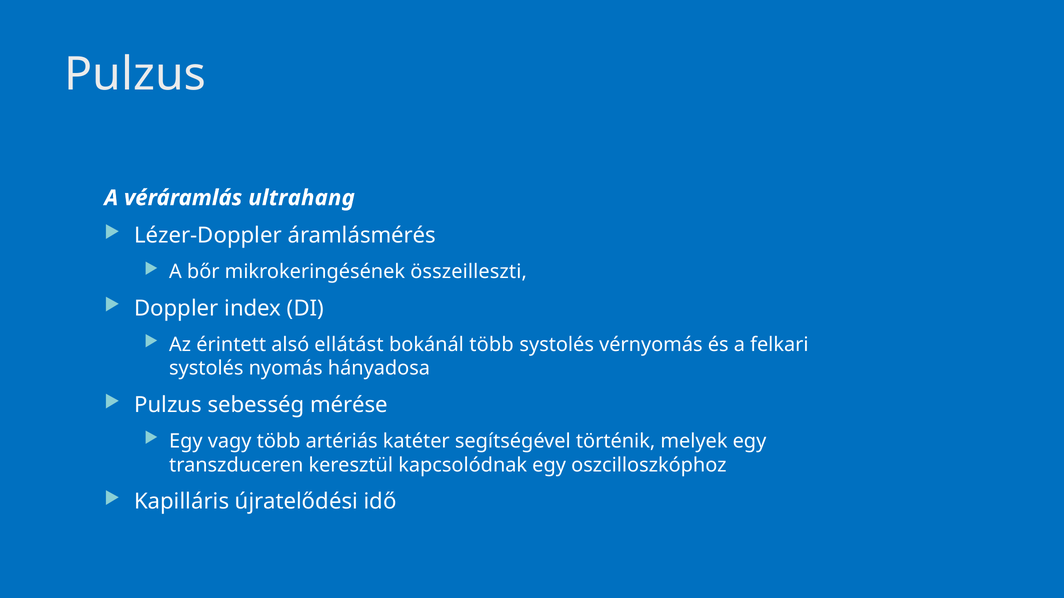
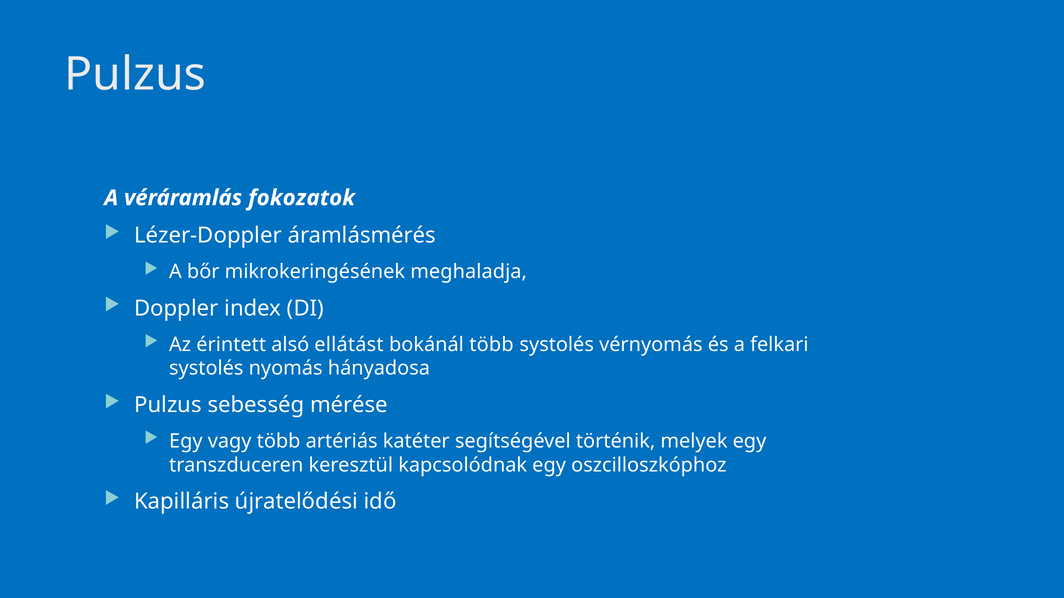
ultrahang: ultrahang -> fokozatok
összeilleszti: összeilleszti -> meghaladja
